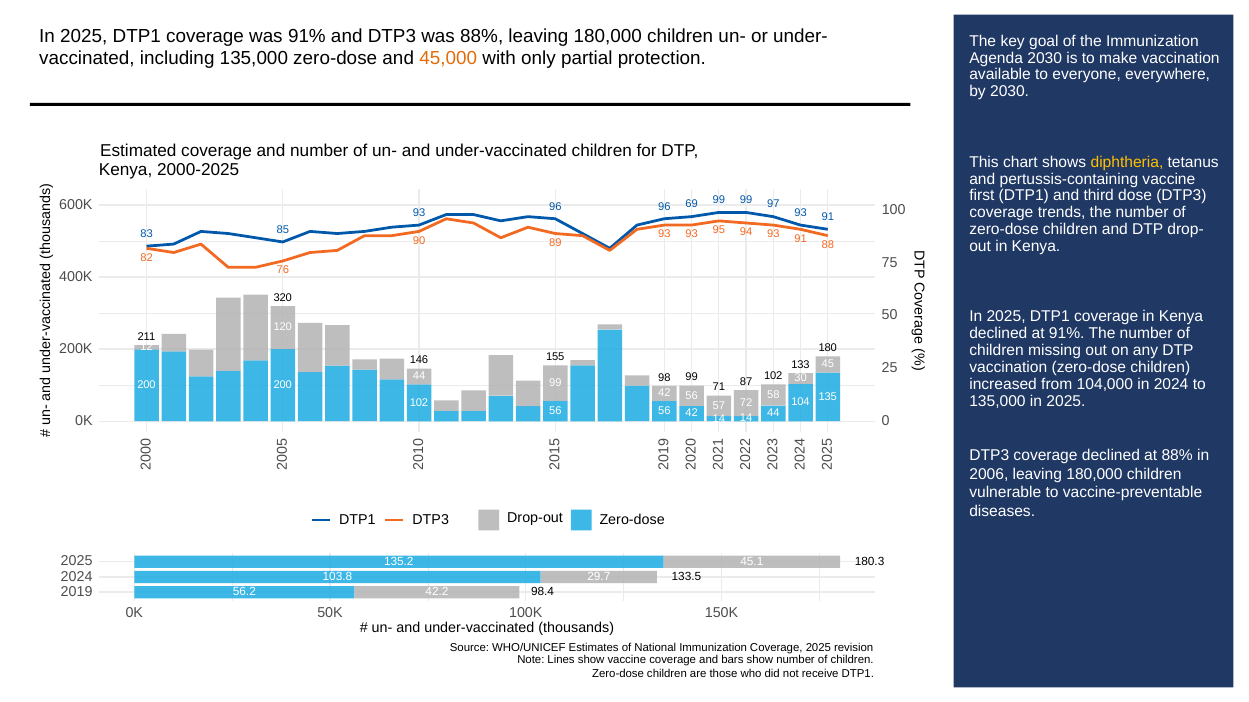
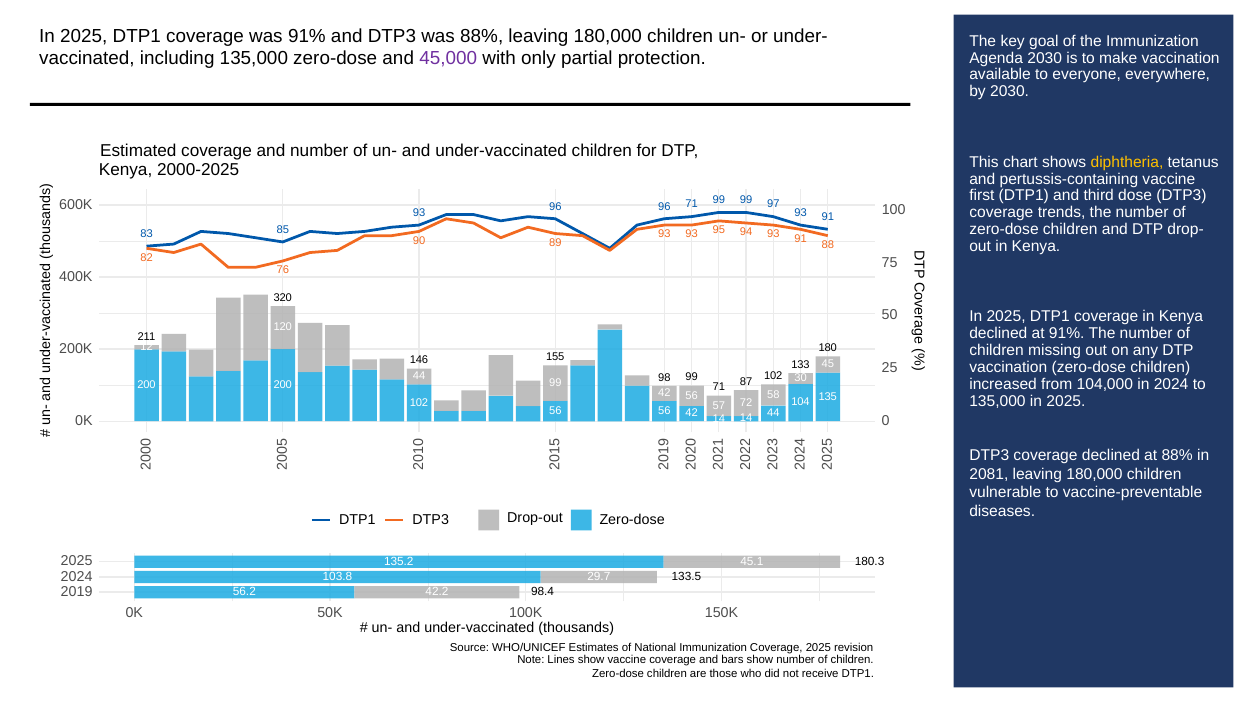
45,000 colour: orange -> purple
96 69: 69 -> 71
2006: 2006 -> 2081
